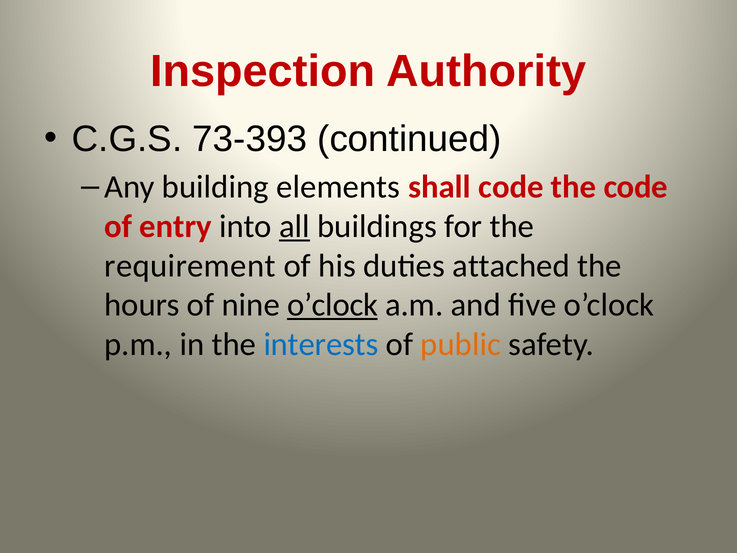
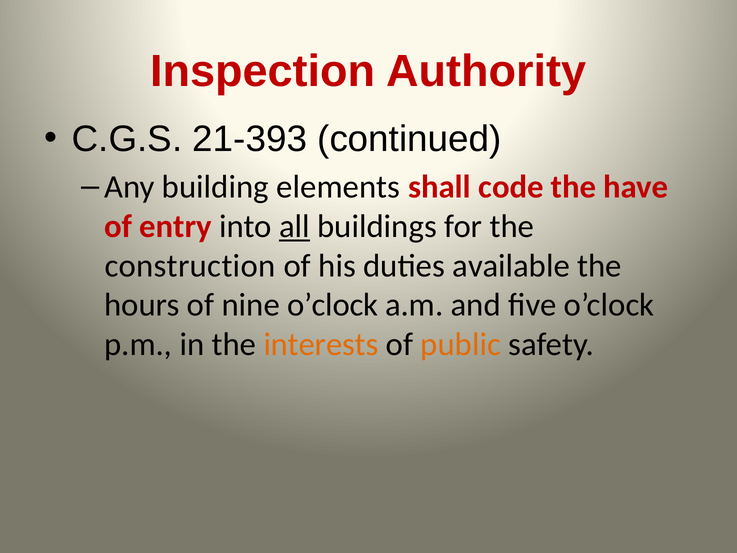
73-393: 73-393 -> 21-393
the code: code -> have
requirement: requirement -> construction
attached: attached -> available
o’clock at (333, 305) underline: present -> none
interests colour: blue -> orange
